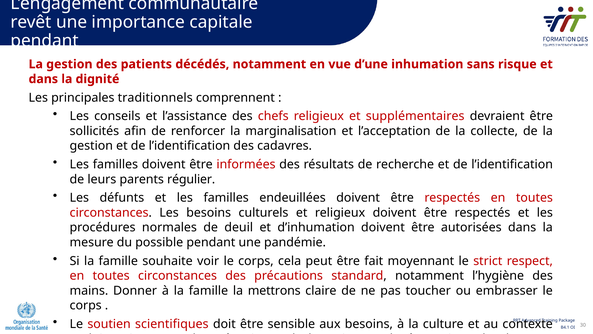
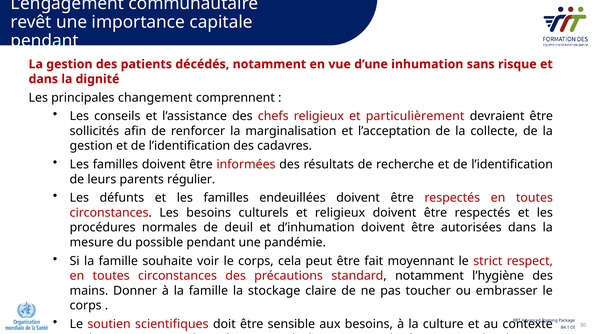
traditionnels: traditionnels -> changement
supplémentaires: supplémentaires -> particulièrement
mettrons: mettrons -> stockage
